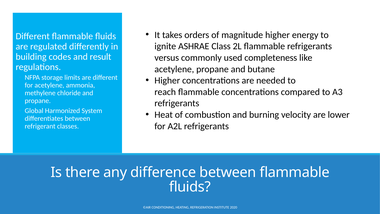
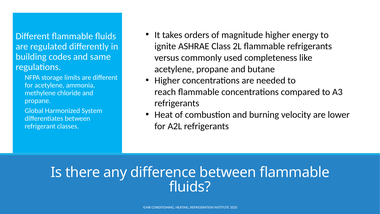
result: result -> same
